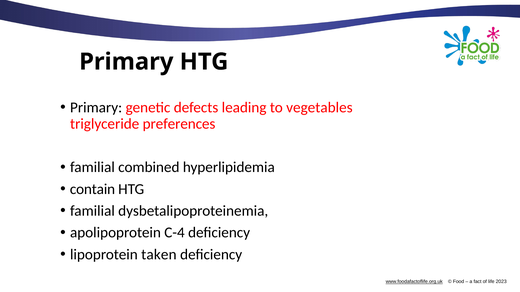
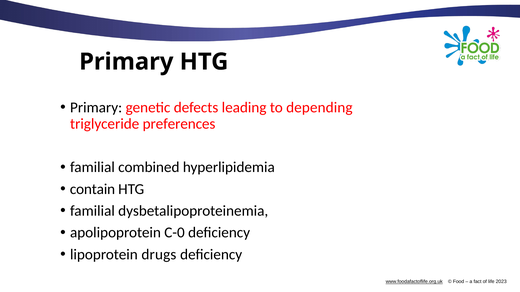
vegetables: vegetables -> depending
C-4: C-4 -> C-0
taken: taken -> drugs
